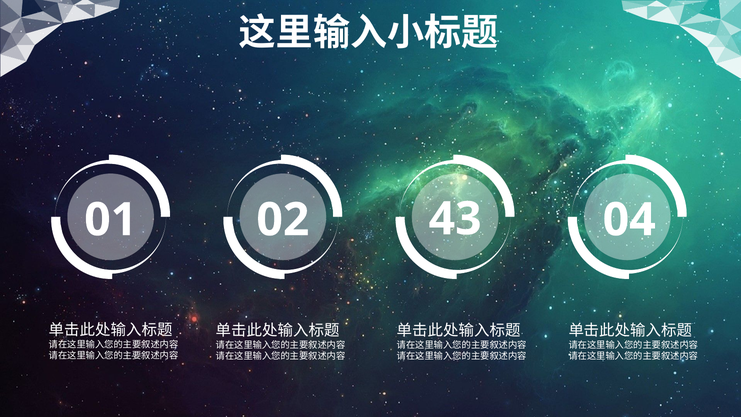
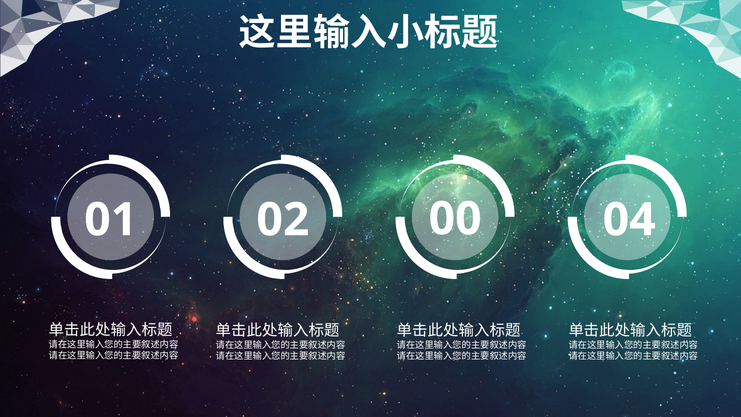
43: 43 -> 00
